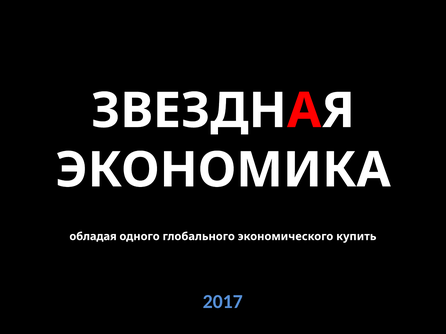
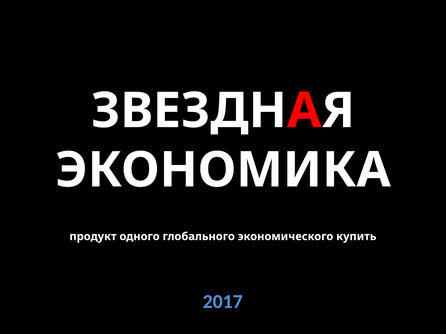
обладая: обладая -> продукт
